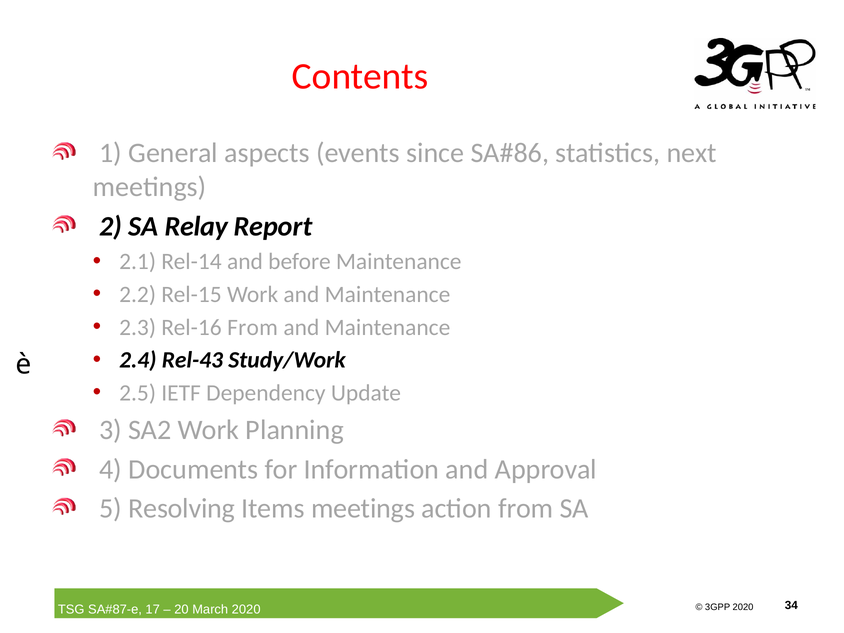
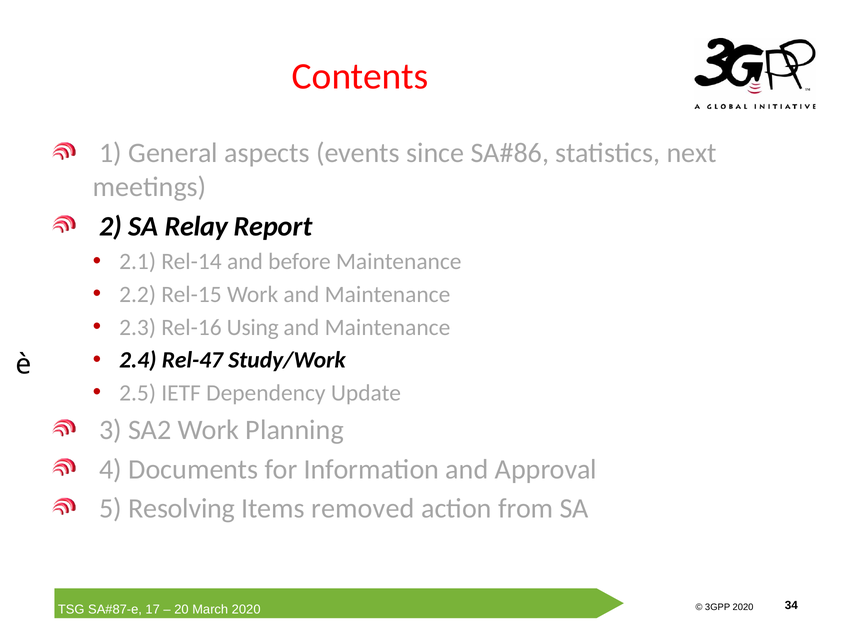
Rel-16 From: From -> Using
Rel-43: Rel-43 -> Rel-47
Items meetings: meetings -> removed
